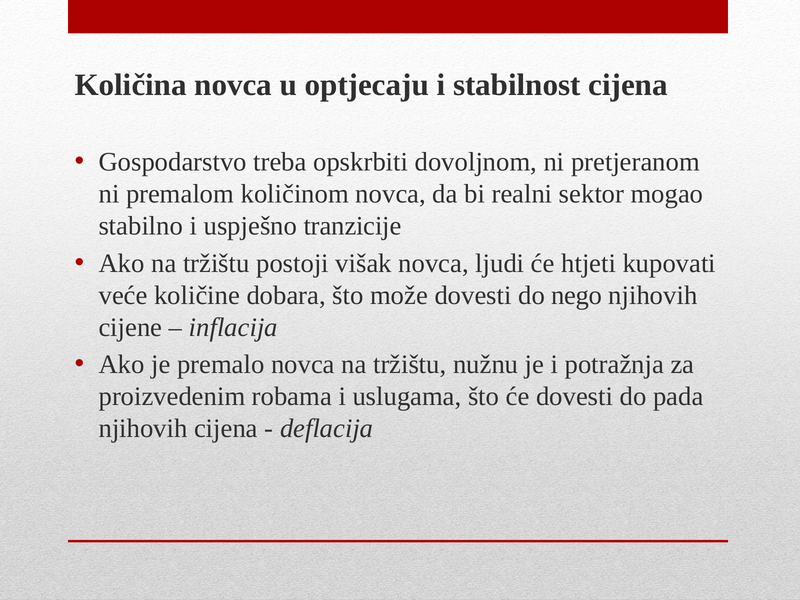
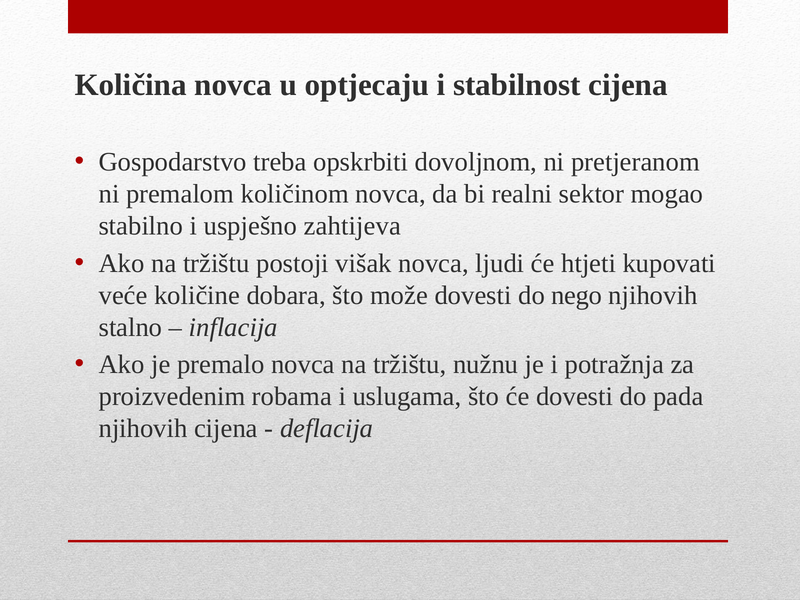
tranzicije: tranzicije -> zahtijeva
cijene: cijene -> stalno
